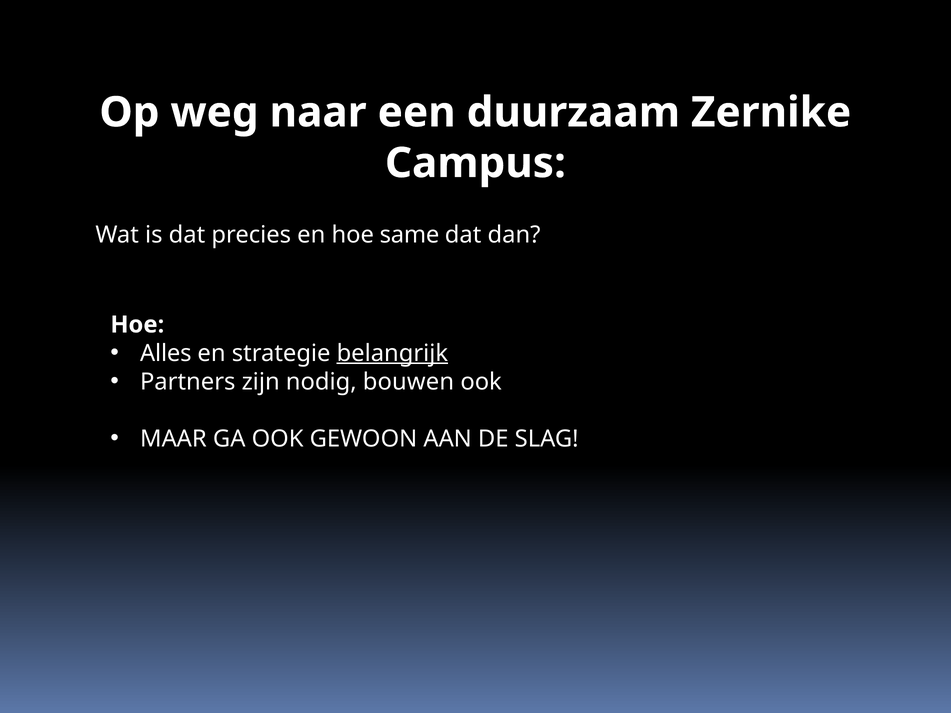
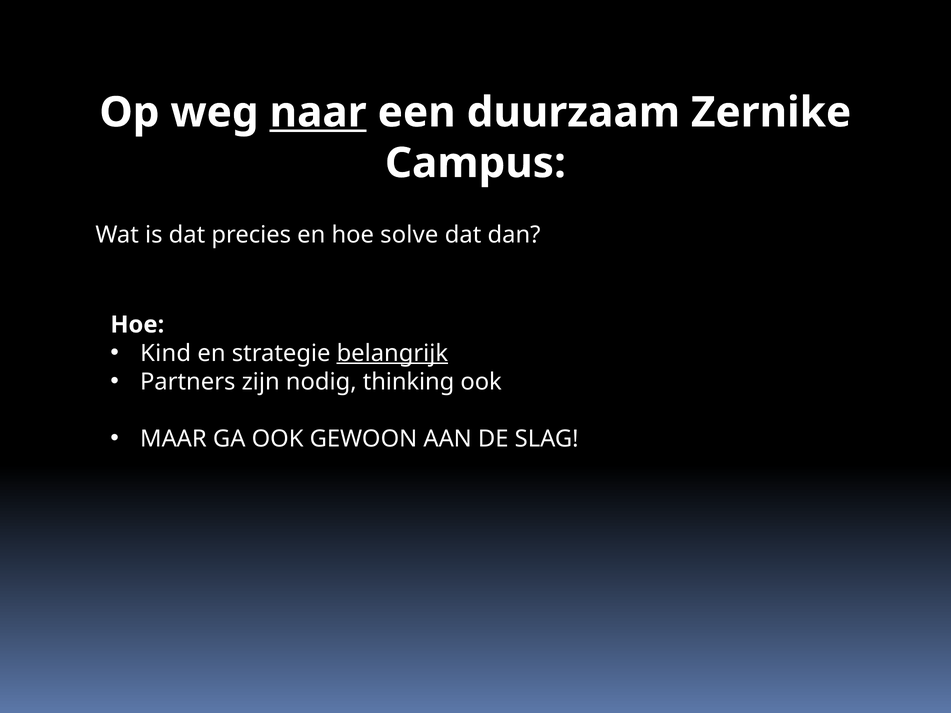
naar underline: none -> present
same: same -> solve
Alles: Alles -> Kind
bouwen: bouwen -> thinking
